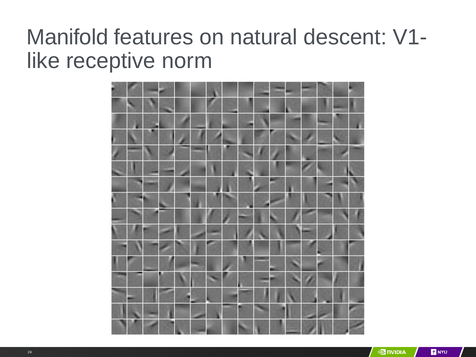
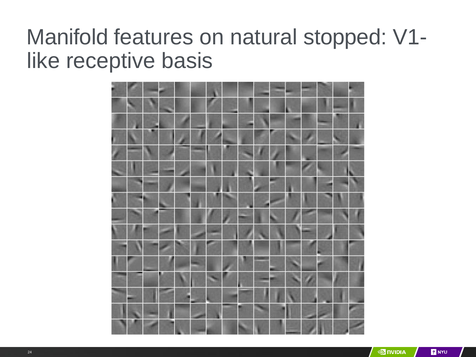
descent: descent -> stopped
norm: norm -> basis
